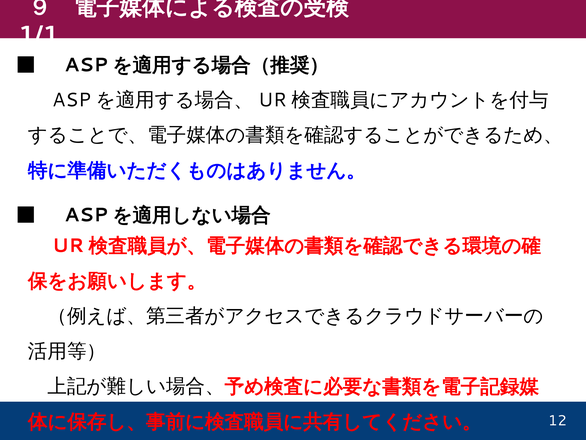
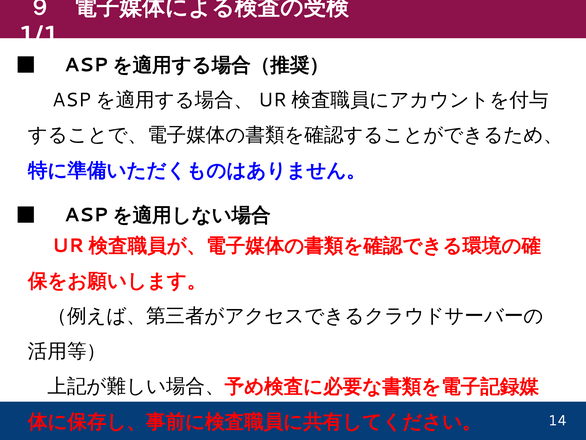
12: 12 -> 14
